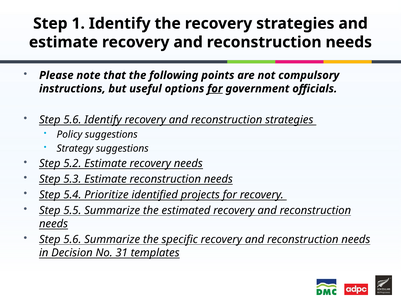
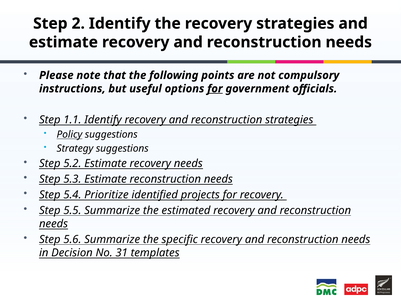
1: 1 -> 2
5.6 at (72, 120): 5.6 -> 1.1
Policy underline: none -> present
